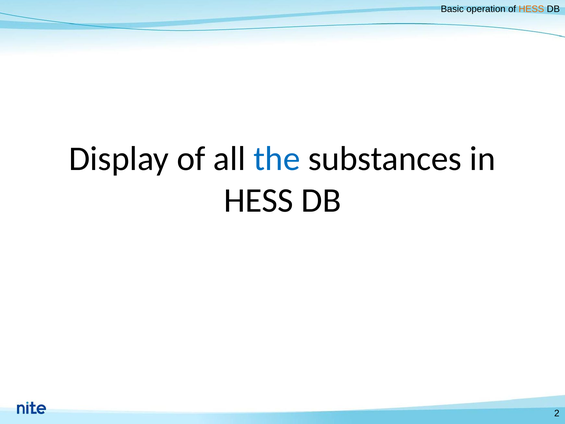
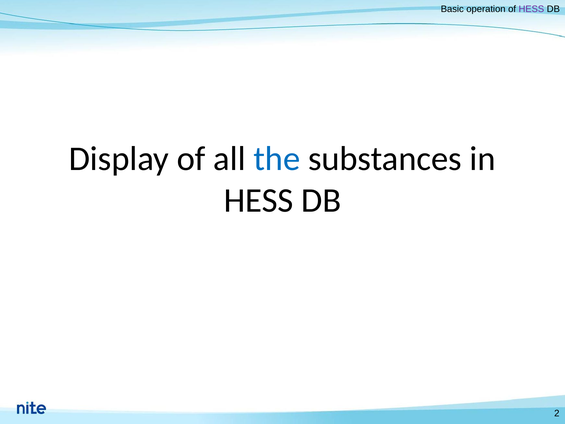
HESS at (531, 9) colour: orange -> purple
